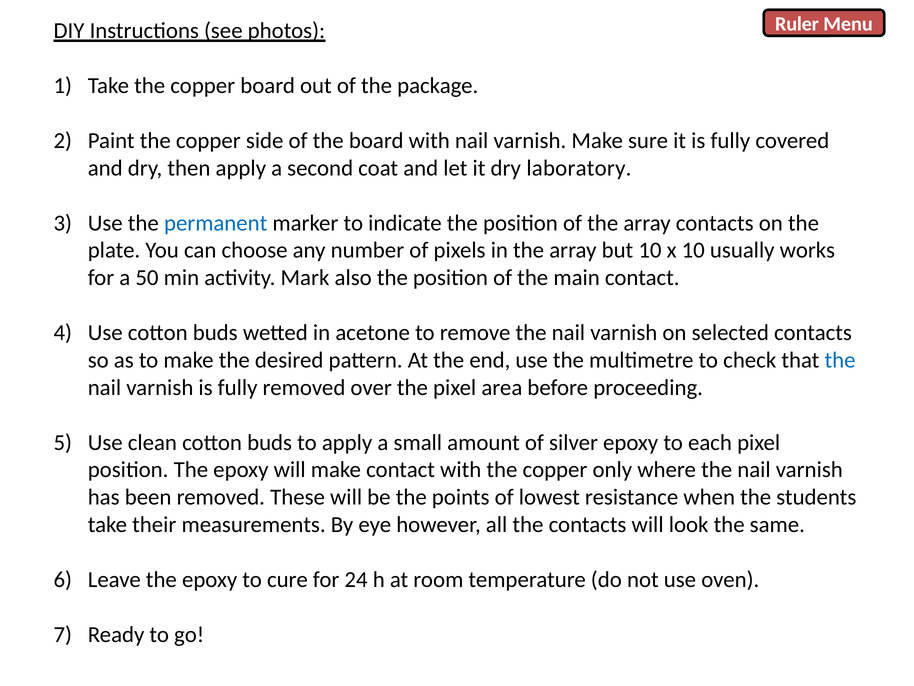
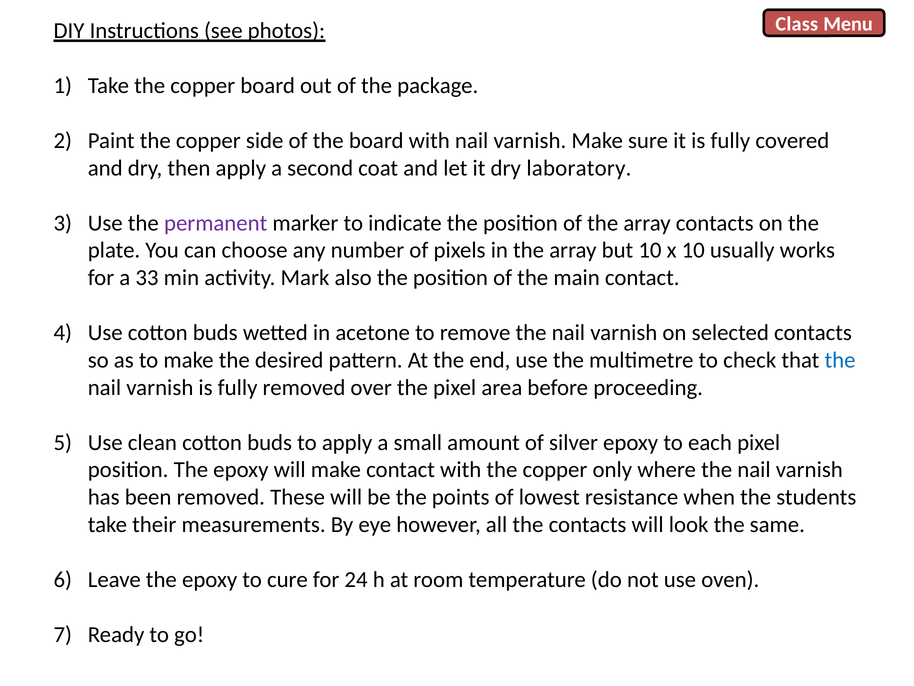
Ruler: Ruler -> Class
permanent colour: blue -> purple
50: 50 -> 33
